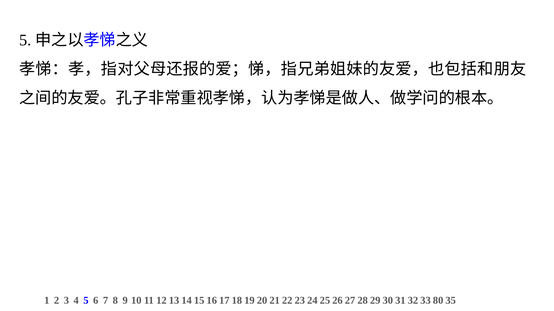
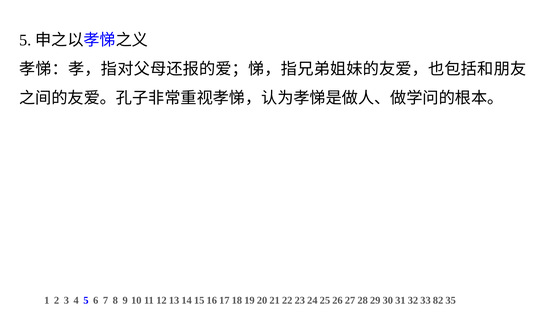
80: 80 -> 82
